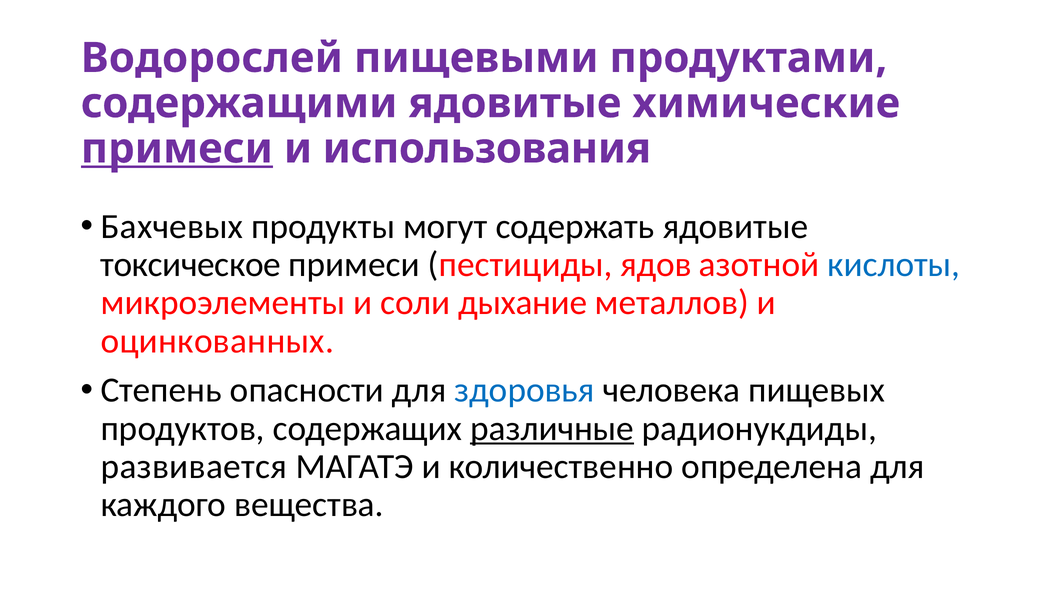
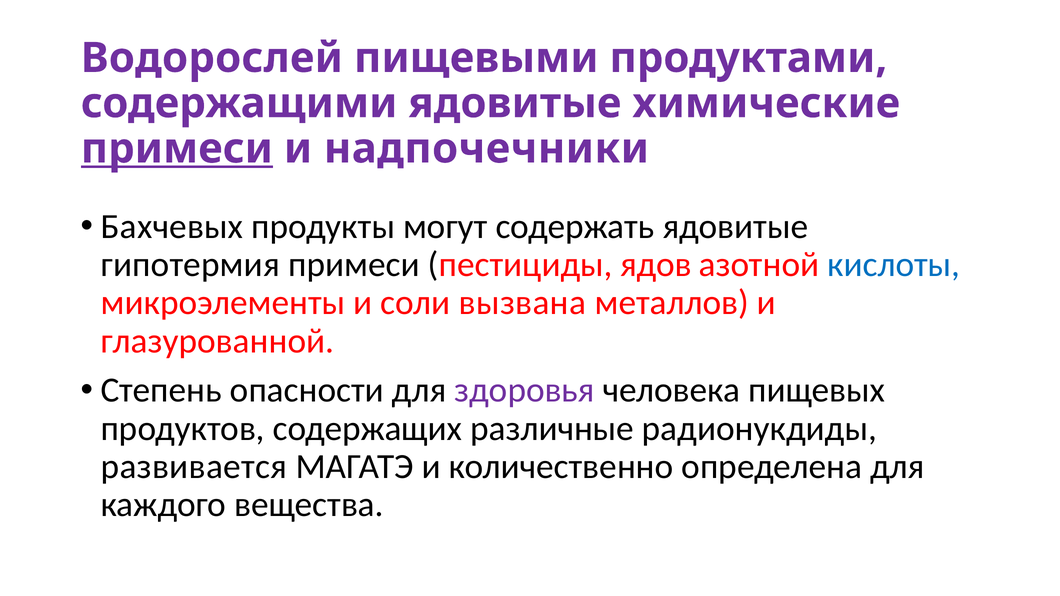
использования: использования -> надпочечники
токсическое: токсическое -> гипотермия
дыхание: дыхание -> вызвана
оцинкованных: оцинкованных -> глазурованной
здоровья colour: blue -> purple
различные underline: present -> none
